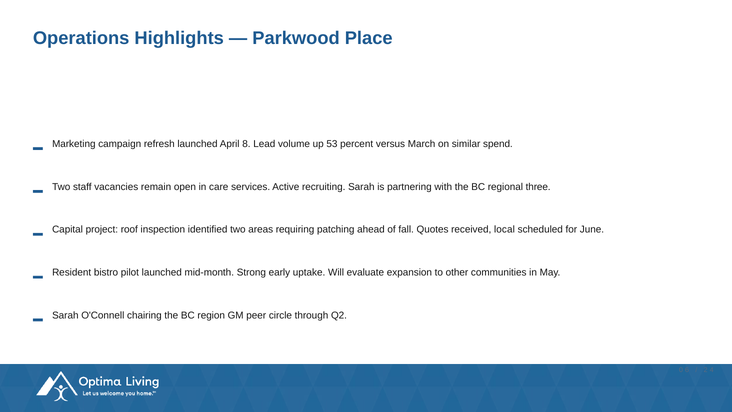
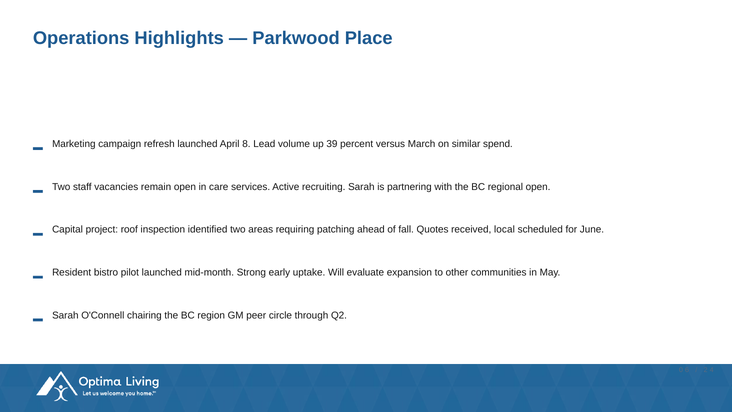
53: 53 -> 39
regional three: three -> open
